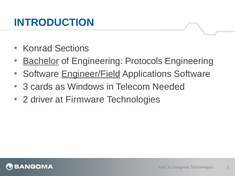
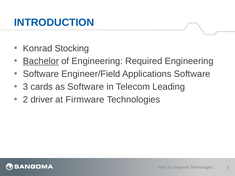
Sections: Sections -> Stocking
Protocols: Protocols -> Required
Engineer/Field underline: present -> none
as Windows: Windows -> Software
Needed: Needed -> Leading
